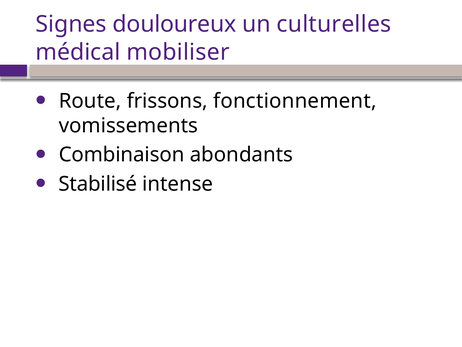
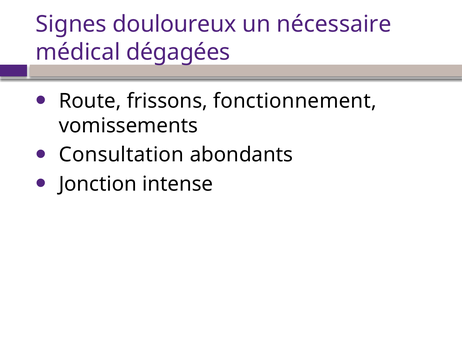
culturelles: culturelles -> nécessaire
mobiliser: mobiliser -> dégagées
Combinaison: Combinaison -> Consultation
Stabilisé: Stabilisé -> Jonction
